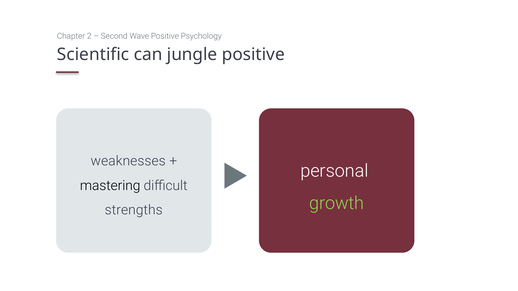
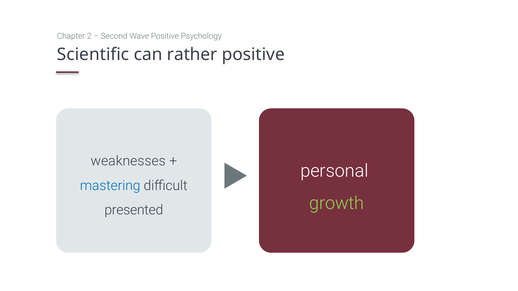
jungle: jungle -> rather
mastering colour: black -> blue
strengths: strengths -> presented
